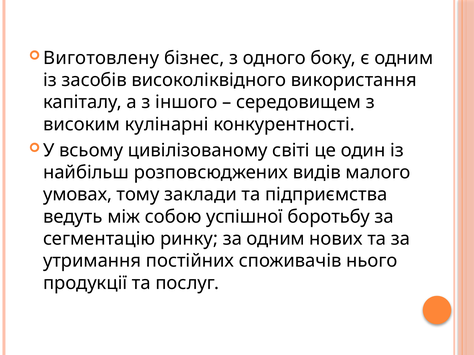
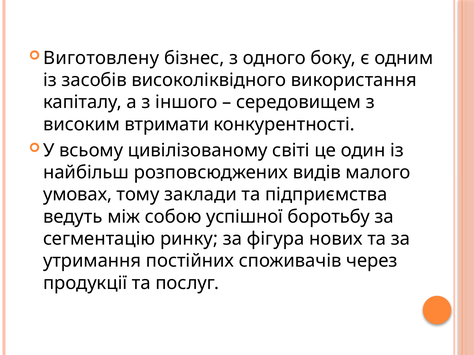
кулінарні: кулінарні -> втримати
за одним: одним -> фігура
нього: нього -> через
